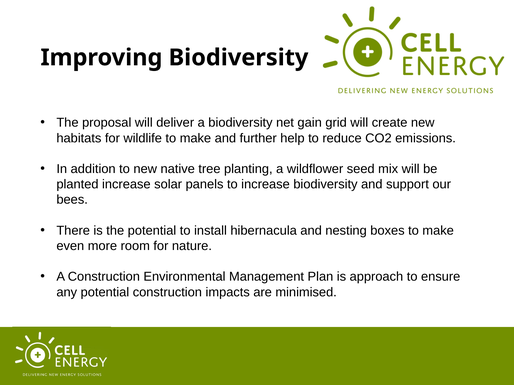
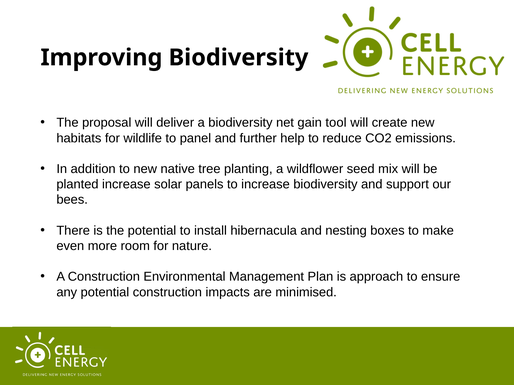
grid: grid -> tool
wildlife to make: make -> panel
